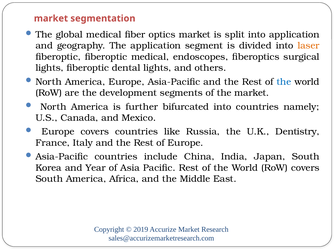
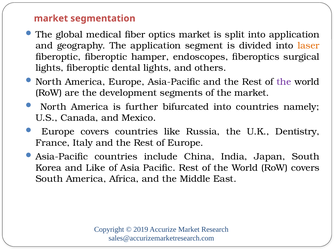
fiberoptic medical: medical -> hamper
the at (284, 82) colour: blue -> purple
and Year: Year -> Like
